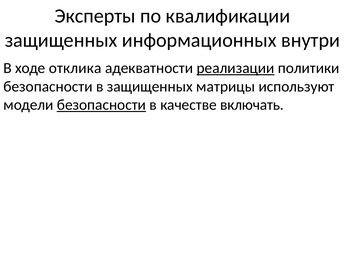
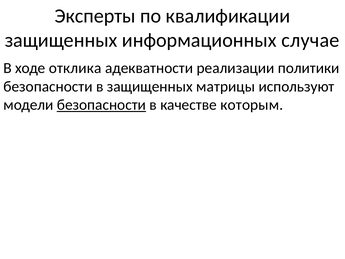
внутри: внутри -> случае
реализации underline: present -> none
включать: включать -> которым
